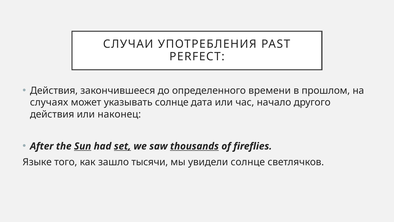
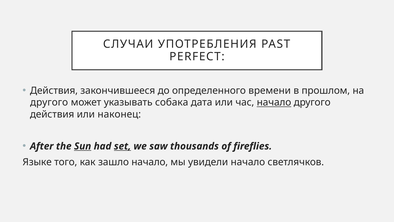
случаях at (49, 102): случаях -> другого
указывать солнце: солнце -> собака
начало at (274, 102) underline: none -> present
thousands underline: present -> none
зашло тысячи: тысячи -> начало
увидели солнце: солнце -> начало
